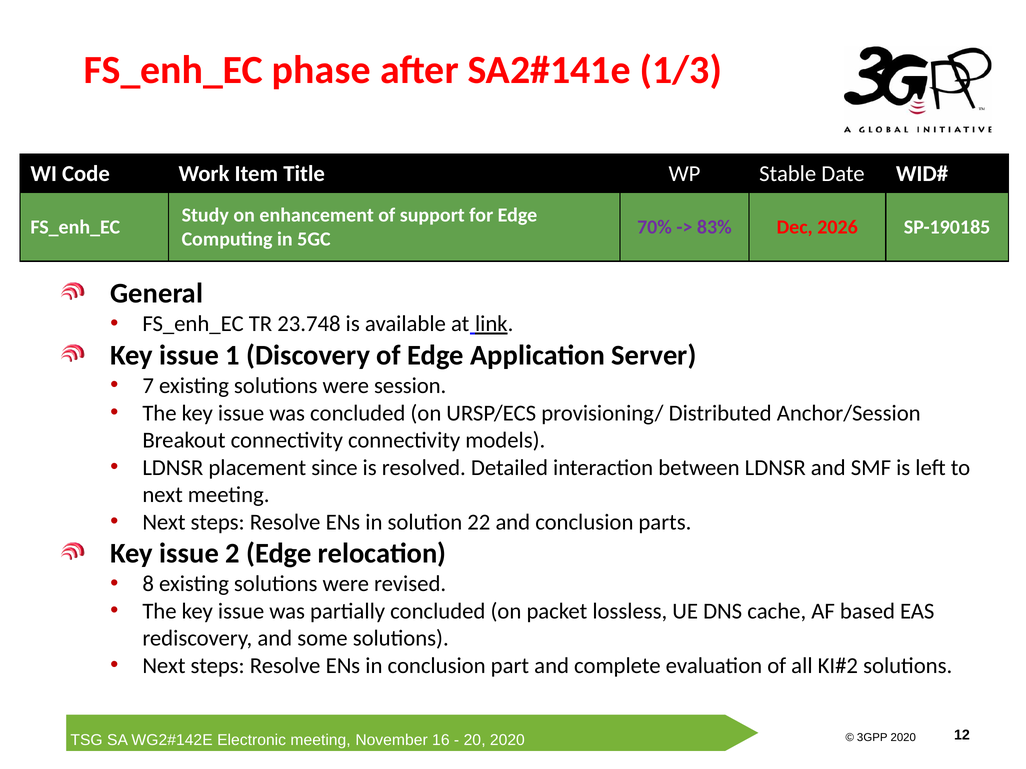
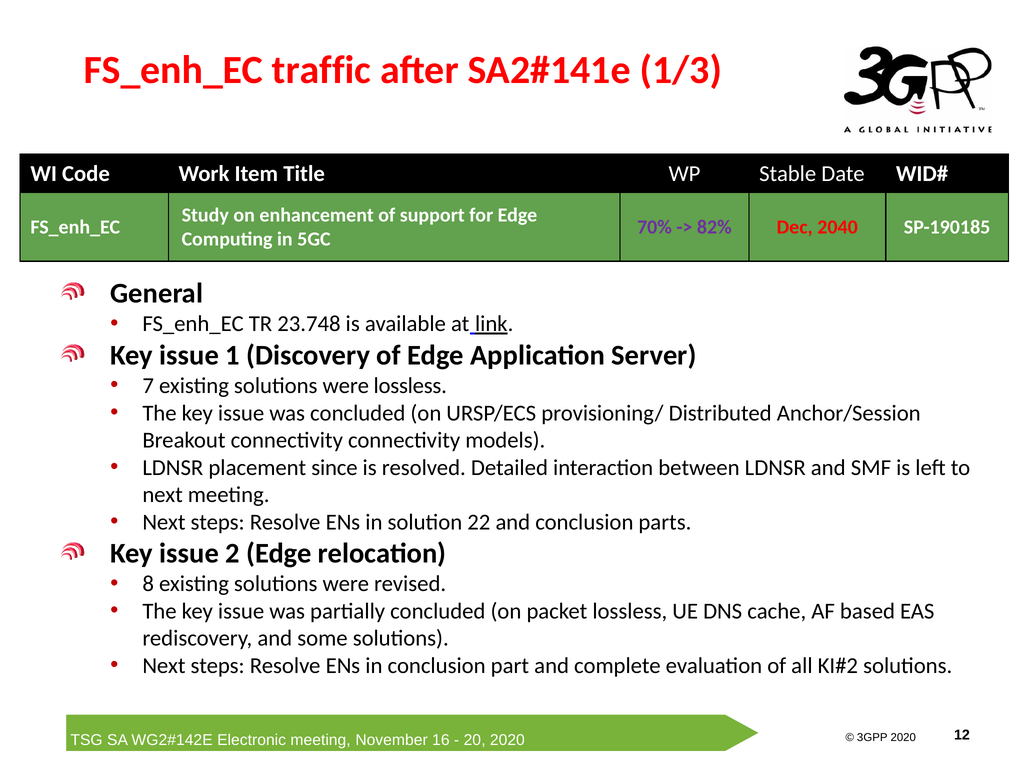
phase: phase -> traffic
83%: 83% -> 82%
2026: 2026 -> 2040
were session: session -> lossless
